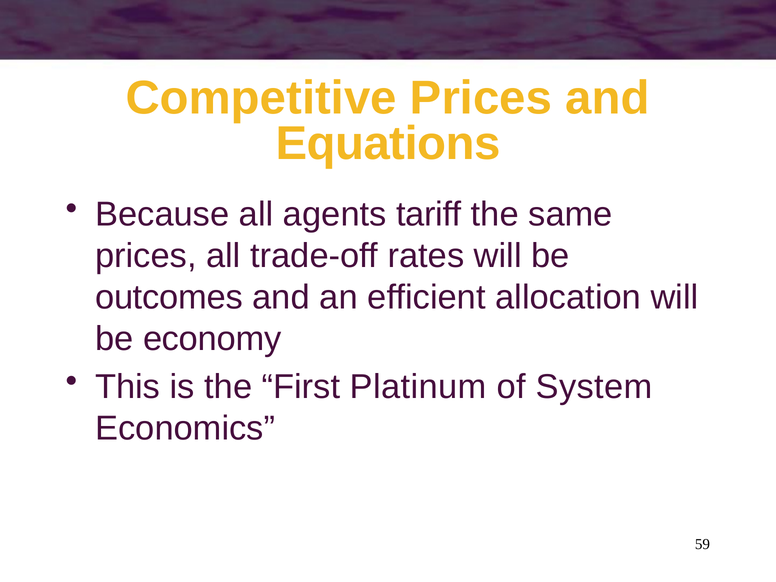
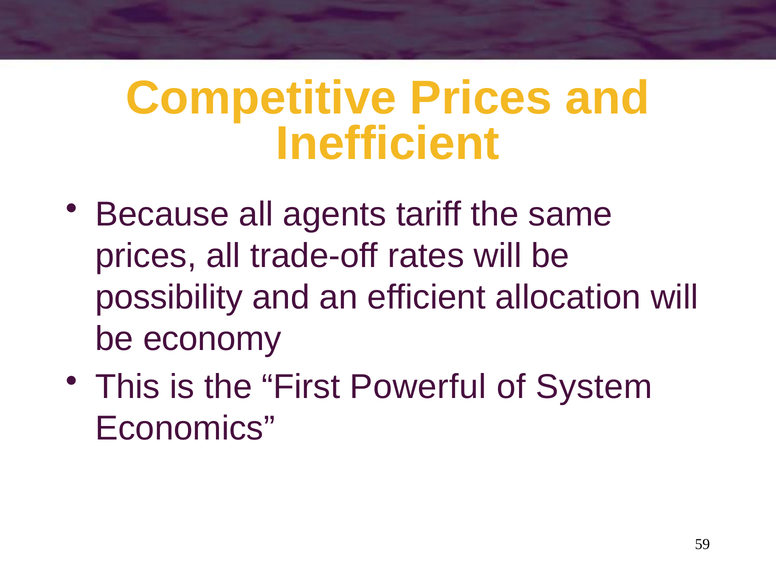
Equations: Equations -> Inefficient
outcomes: outcomes -> possibility
Platinum: Platinum -> Powerful
